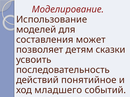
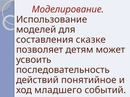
может: может -> сказке
сказки: сказки -> может
